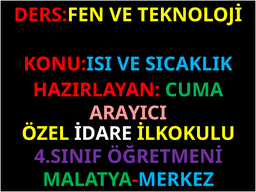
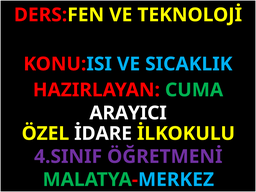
ARAYICI colour: pink -> white
